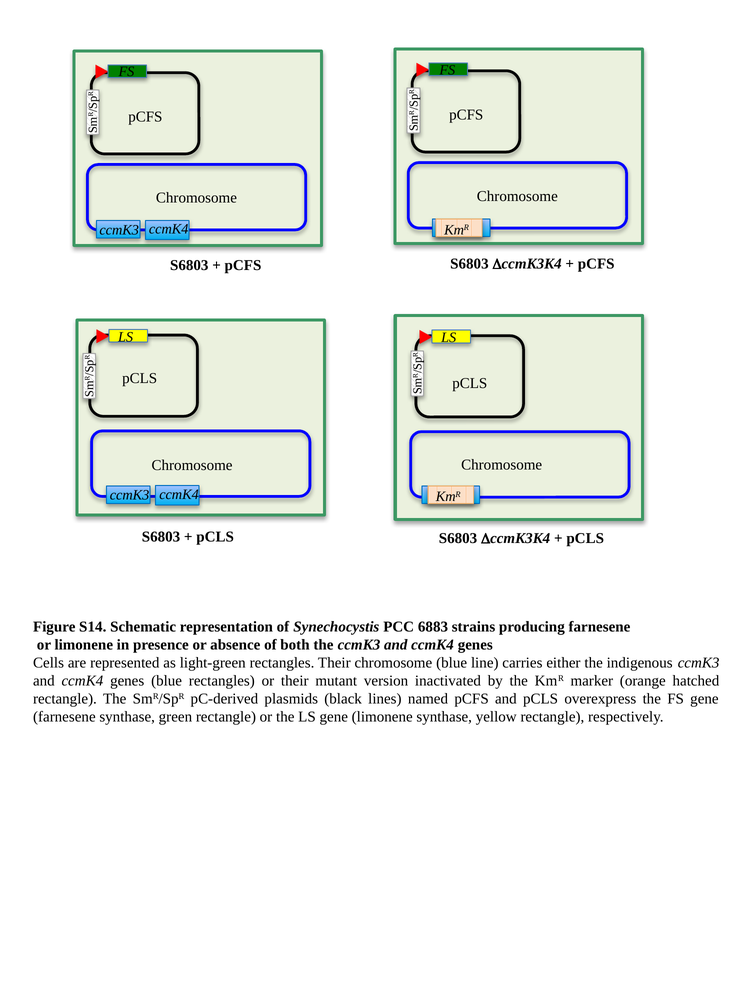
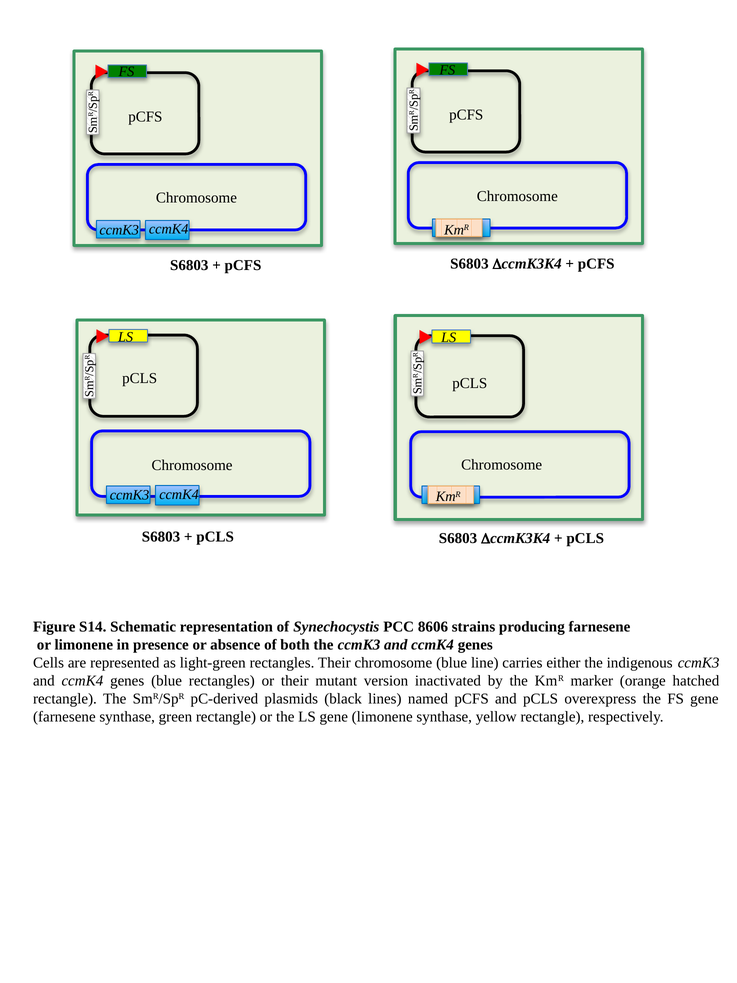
6883: 6883 -> 8606
